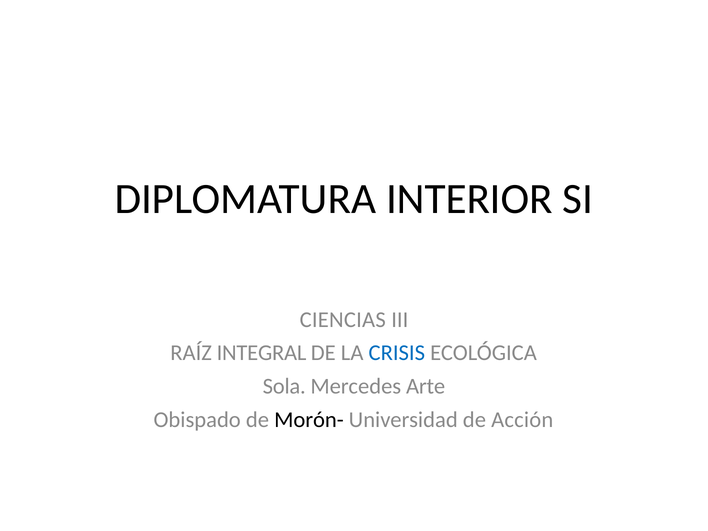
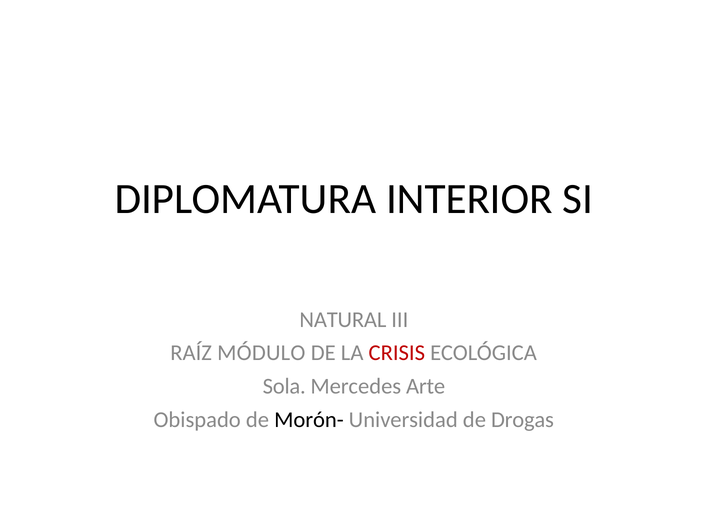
CIENCIAS: CIENCIAS -> NATURAL
INTEGRAL: INTEGRAL -> MÓDULO
CRISIS colour: blue -> red
Acción: Acción -> Drogas
